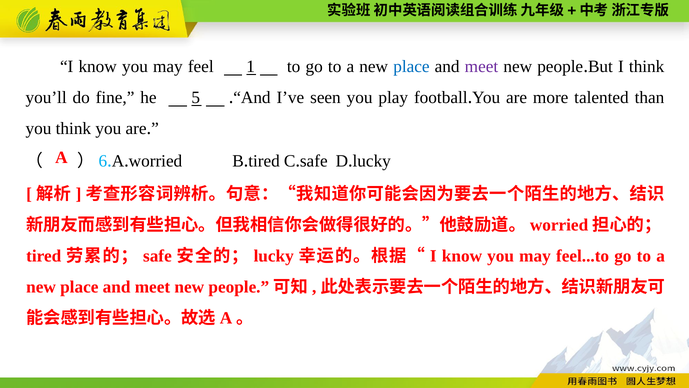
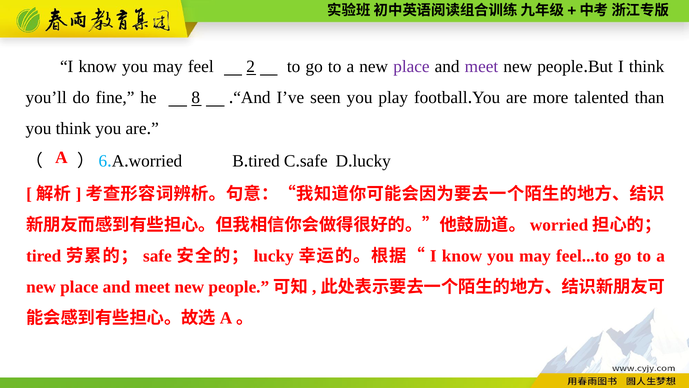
1: 1 -> 2
place at (411, 67) colour: blue -> purple
5: 5 -> 8
